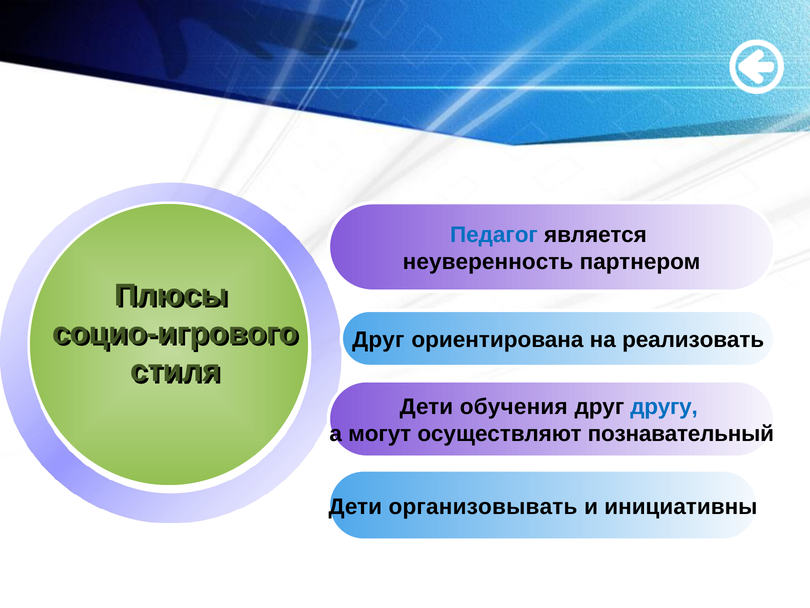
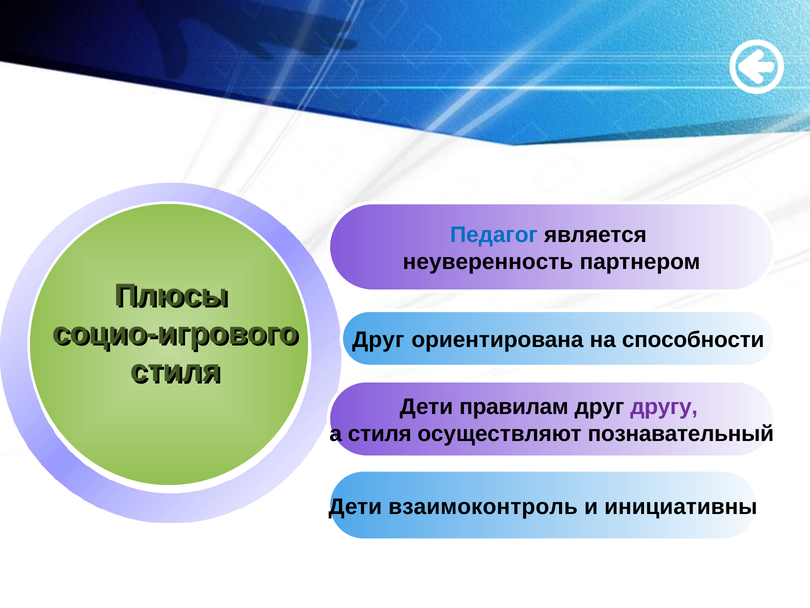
реализовать: реализовать -> способности
обучения: обучения -> правилам
другу colour: blue -> purple
а могут: могут -> стиля
организовывать: организовывать -> взаимоконтроль
